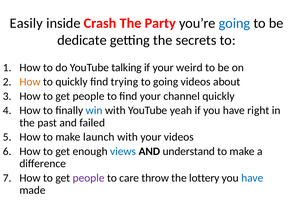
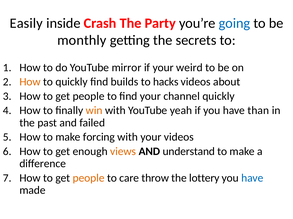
dedicate: dedicate -> monthly
talking: talking -> mirror
trying: trying -> builds
to going: going -> hacks
win colour: blue -> orange
right: right -> than
launch: launch -> forcing
views colour: blue -> orange
people at (89, 178) colour: purple -> orange
